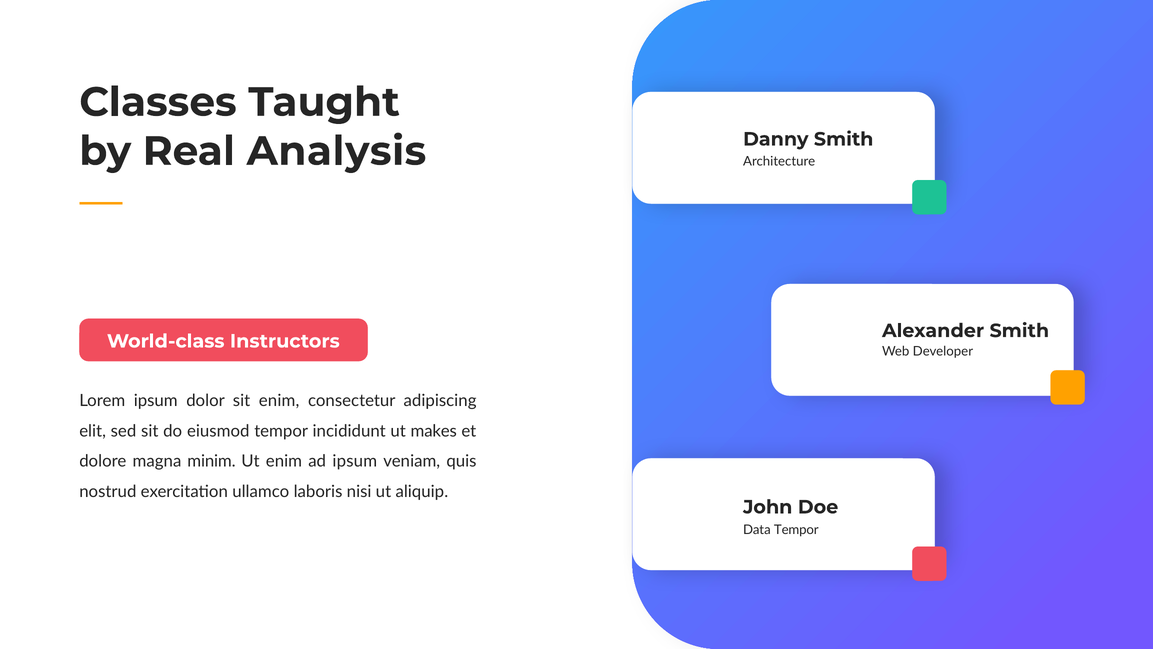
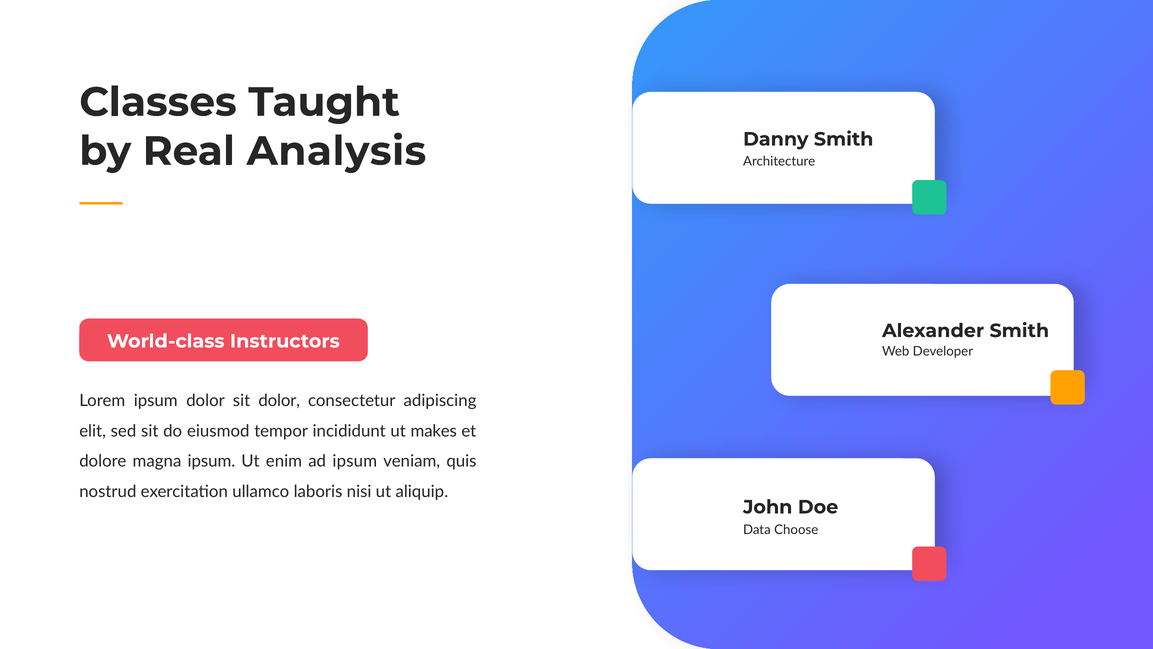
sit enim: enim -> dolor
magna minim: minim -> ipsum
Data Tempor: Tempor -> Choose
